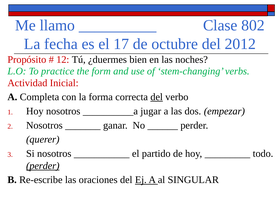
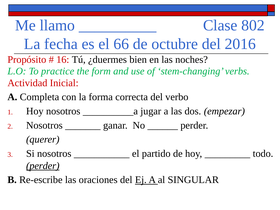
17: 17 -> 66
2012: 2012 -> 2016
12: 12 -> 16
del at (157, 97) underline: present -> none
